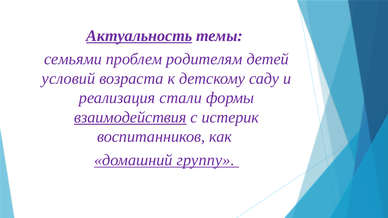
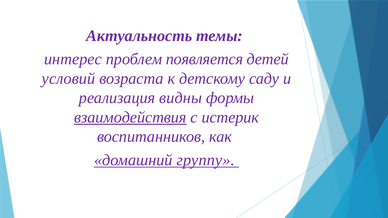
Актуальность underline: present -> none
семьями: семьями -> интерес
родителям: родителям -> появляется
стали: стали -> видны
